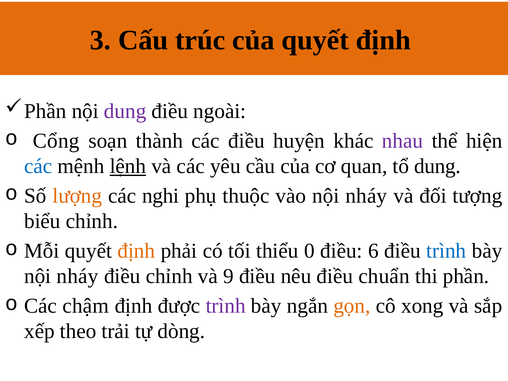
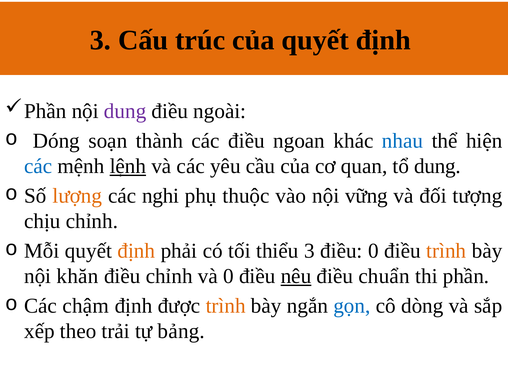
Cổng: Cổng -> Dóng
huyện: huyện -> ngoan
nhau colour: purple -> blue
vào nội nháy: nháy -> vững
biểu: biểu -> chịu
thiểu 0: 0 -> 3
điều 6: 6 -> 0
trình at (446, 251) colour: blue -> orange
nháy at (77, 276): nháy -> khăn
và 9: 9 -> 0
nêu underline: none -> present
trình at (226, 306) colour: purple -> orange
gọn colour: orange -> blue
xong: xong -> dòng
dòng: dòng -> bảng
